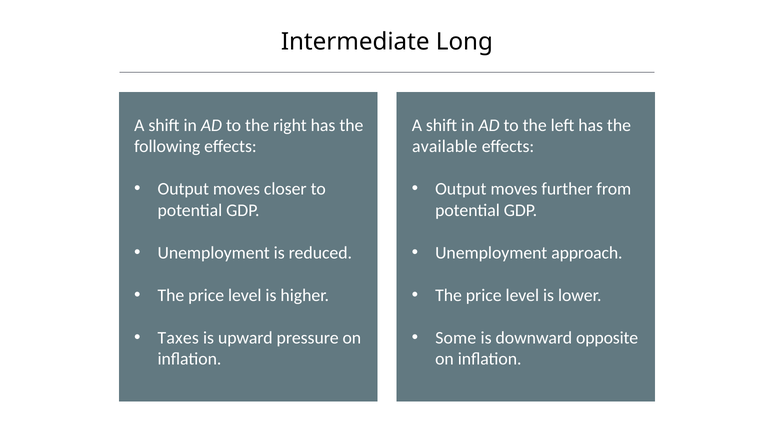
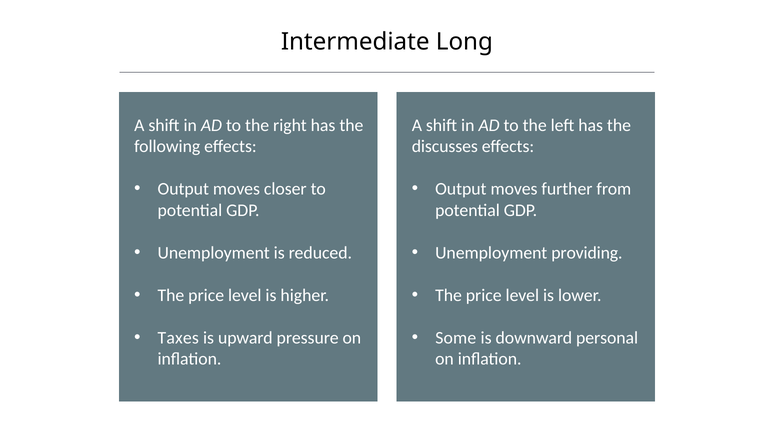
available: available -> discusses
approach: approach -> providing
opposite: opposite -> personal
